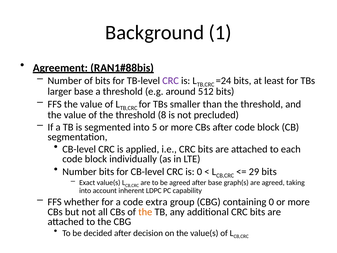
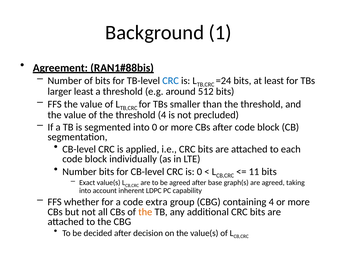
CRC at (171, 81) colour: purple -> blue
larger base: base -> least
threshold 8: 8 -> 4
into 5: 5 -> 0
29: 29 -> 11
containing 0: 0 -> 4
